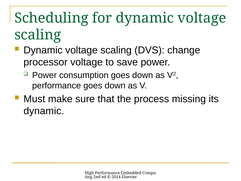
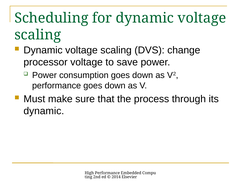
missing: missing -> through
